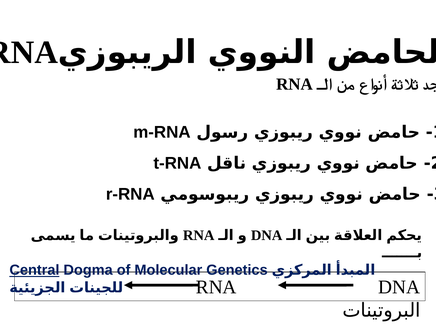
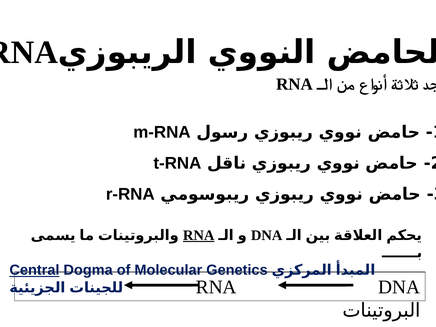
RNA at (199, 235) underline: none -> present
